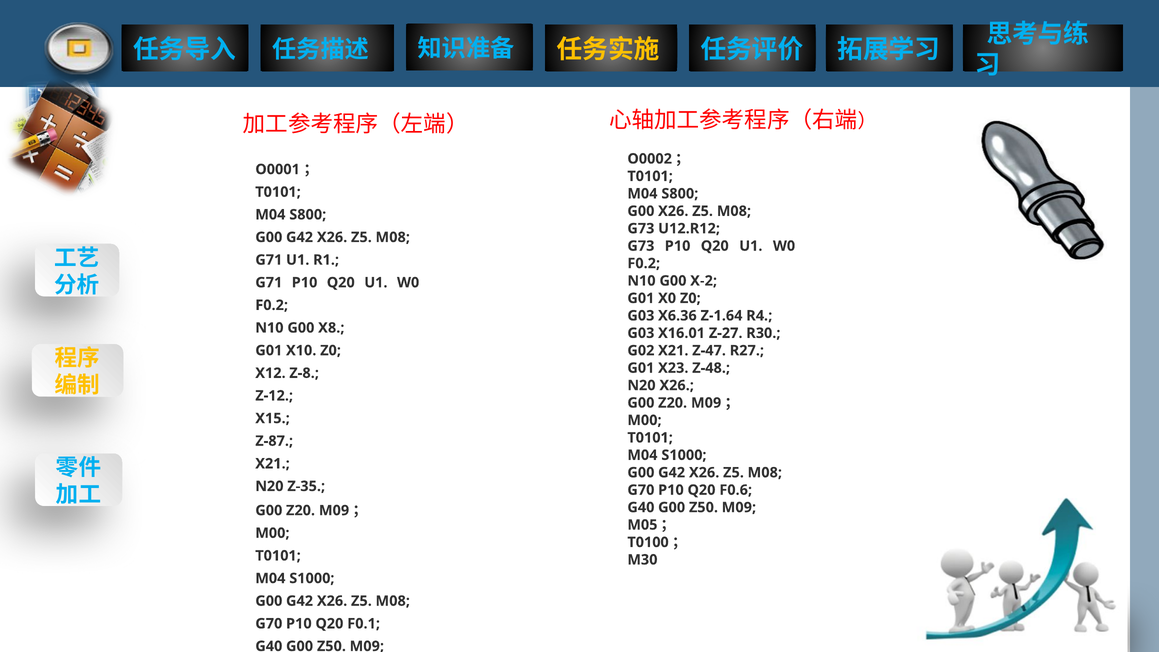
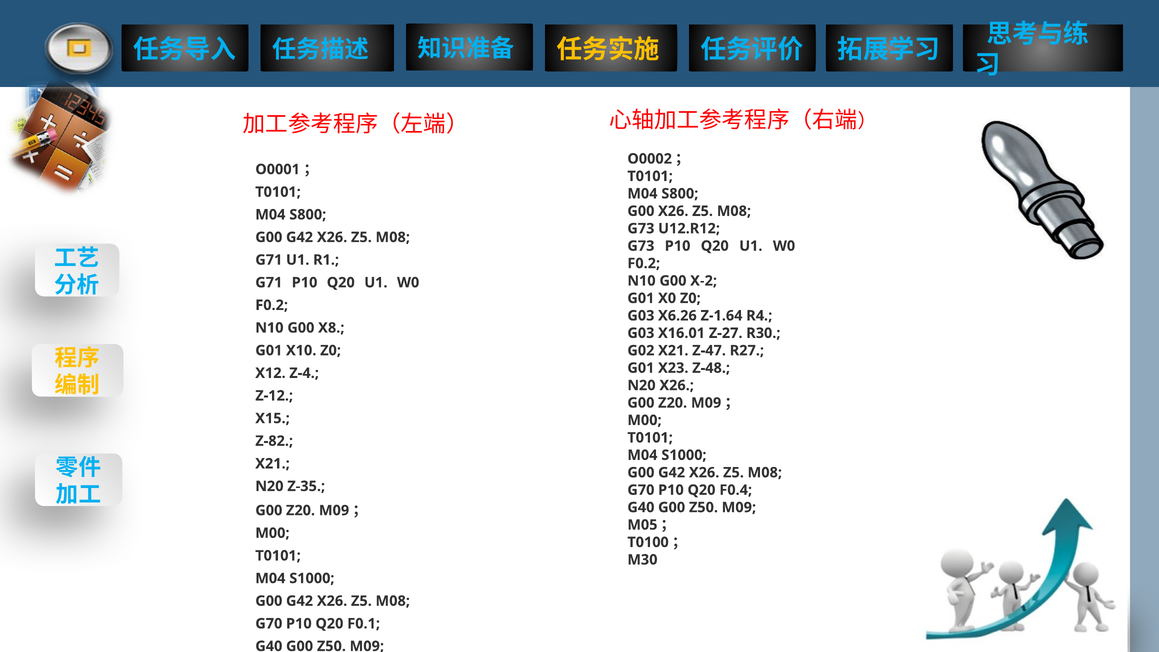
X6.36: X6.36 -> X6.26
Z-8: Z-8 -> Z-4
Z-87: Z-87 -> Z-82
F0.6: F0.6 -> F0.4
